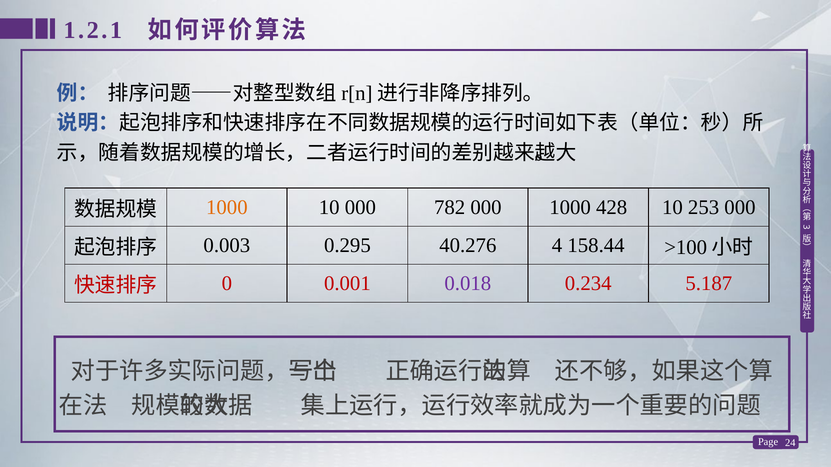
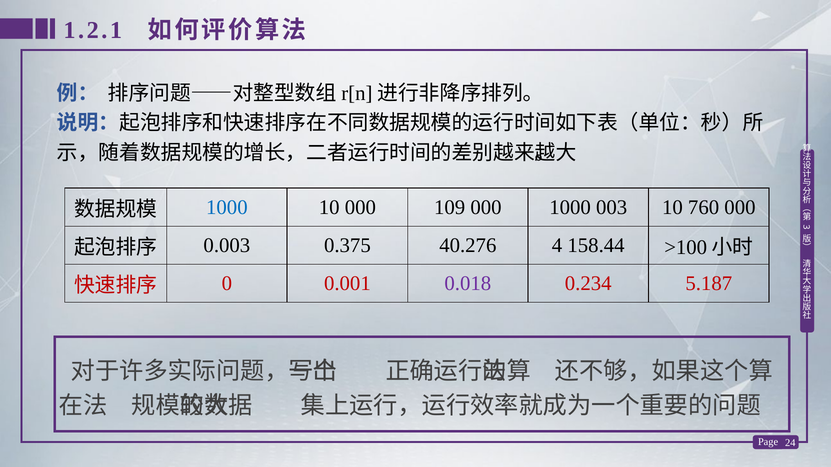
1000 at (227, 207) colour: orange -> blue
782: 782 -> 109
428: 428 -> 003
253: 253 -> 760
0.295: 0.295 -> 0.375
